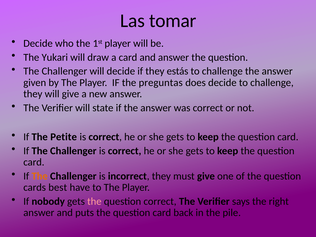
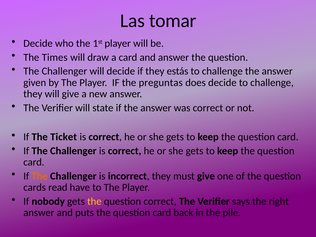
Yukari: Yukari -> Times
Petite: Petite -> Ticket
best: best -> read
the at (94, 201) colour: pink -> yellow
